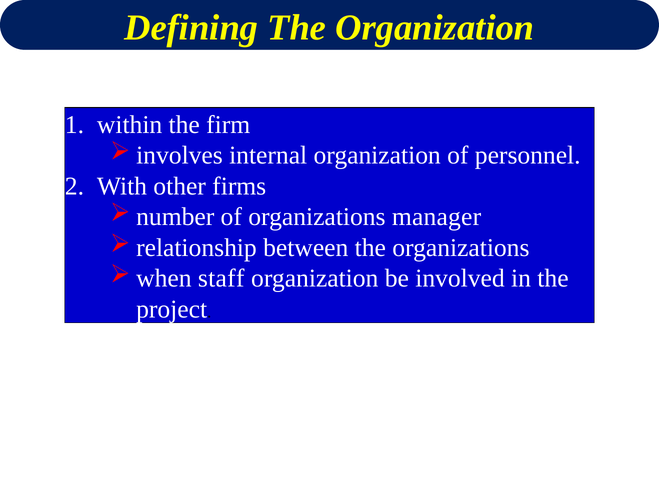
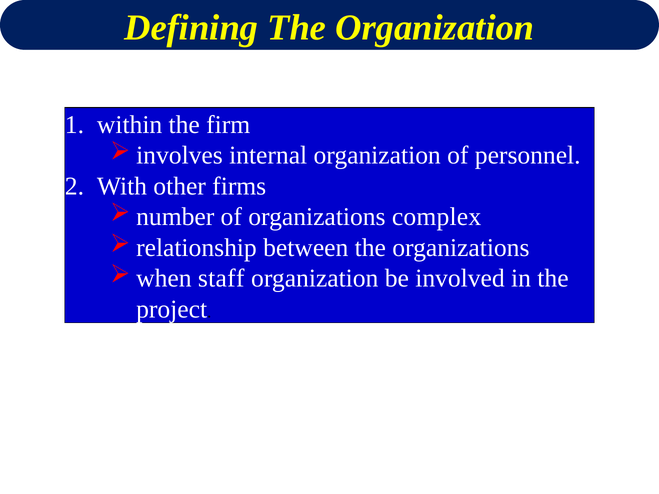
manager: manager -> complex
